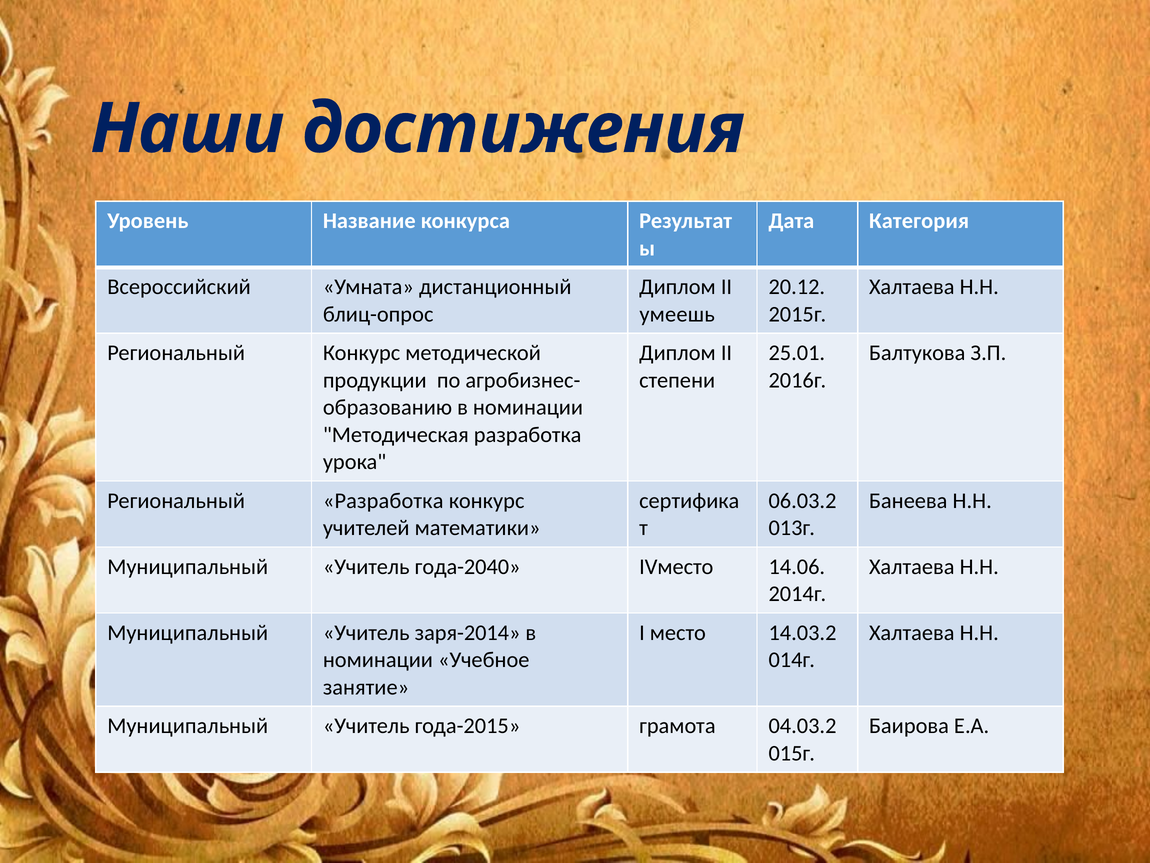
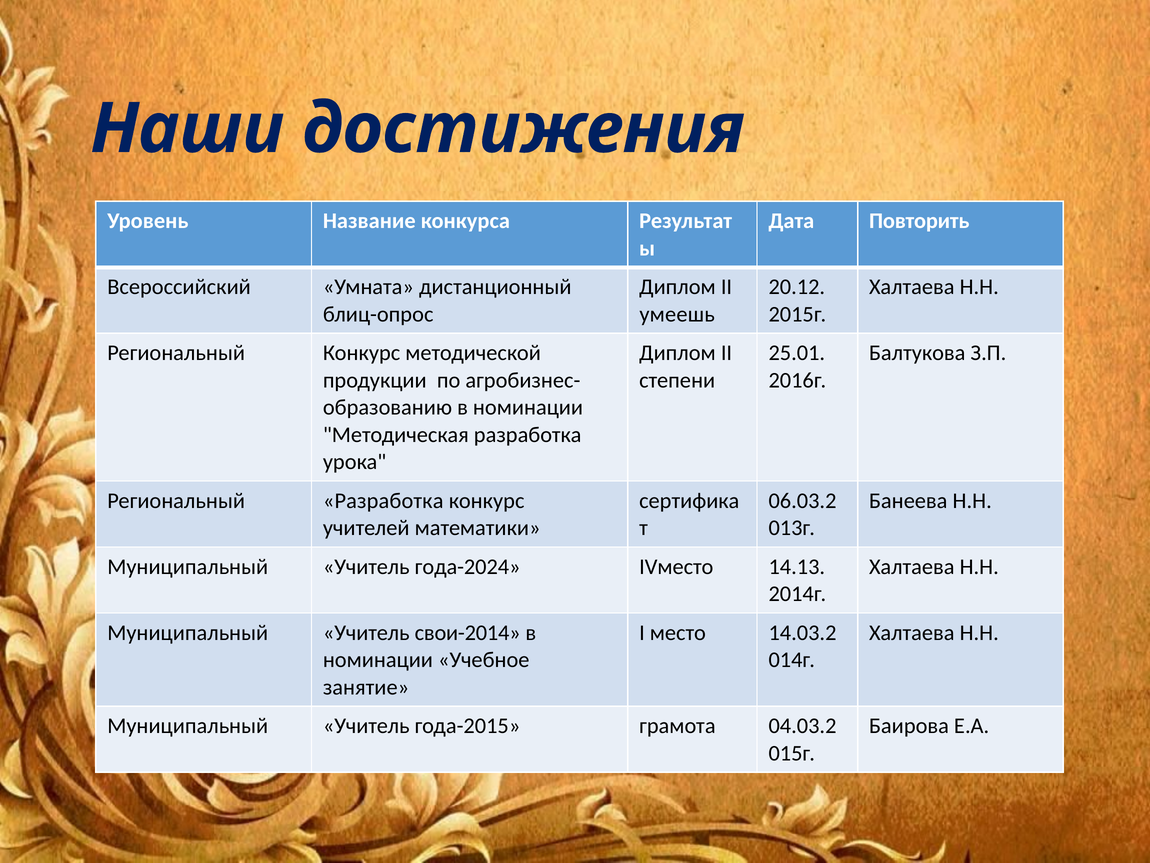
Категория: Категория -> Повторить
года-2040: года-2040 -> года-2024
14.06: 14.06 -> 14.13
заря-2014: заря-2014 -> свои-2014
